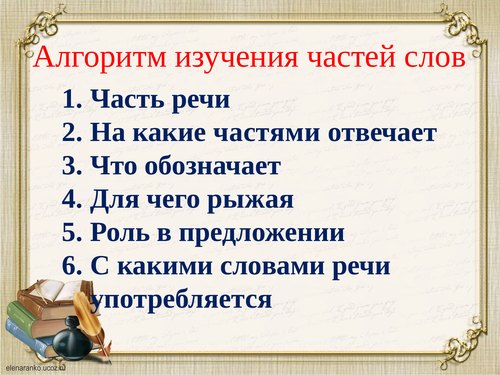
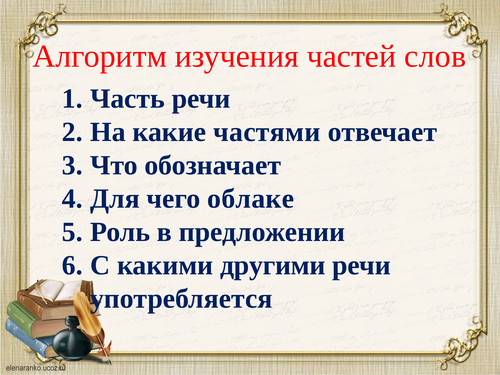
рыжая: рыжая -> облаке
словами: словами -> другими
